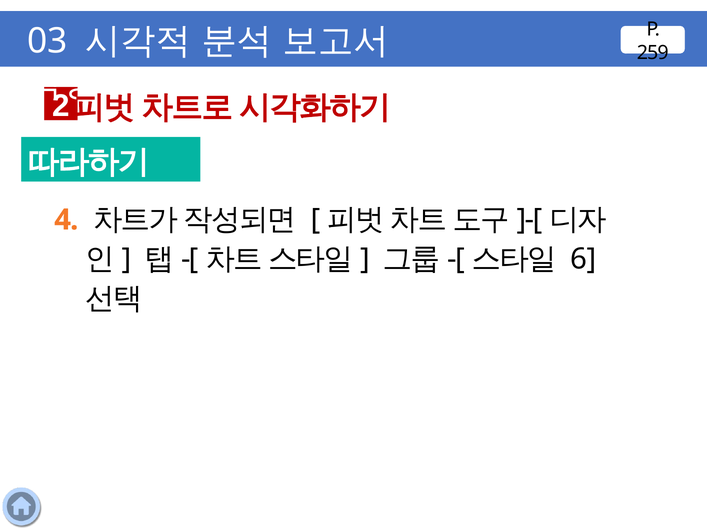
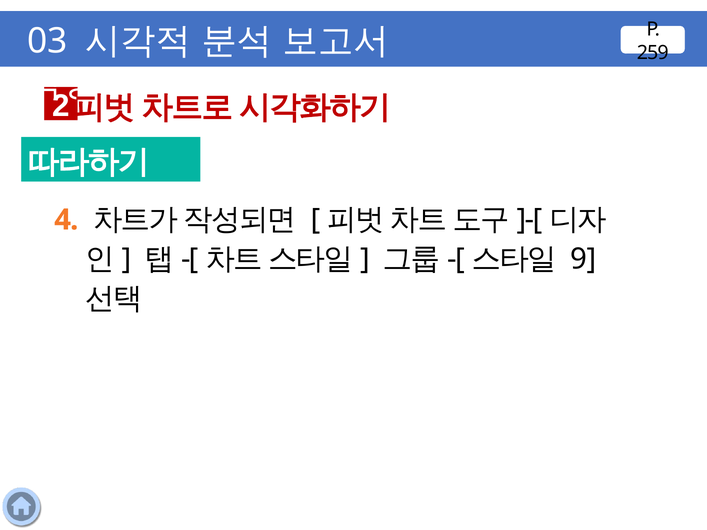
6: 6 -> 9
